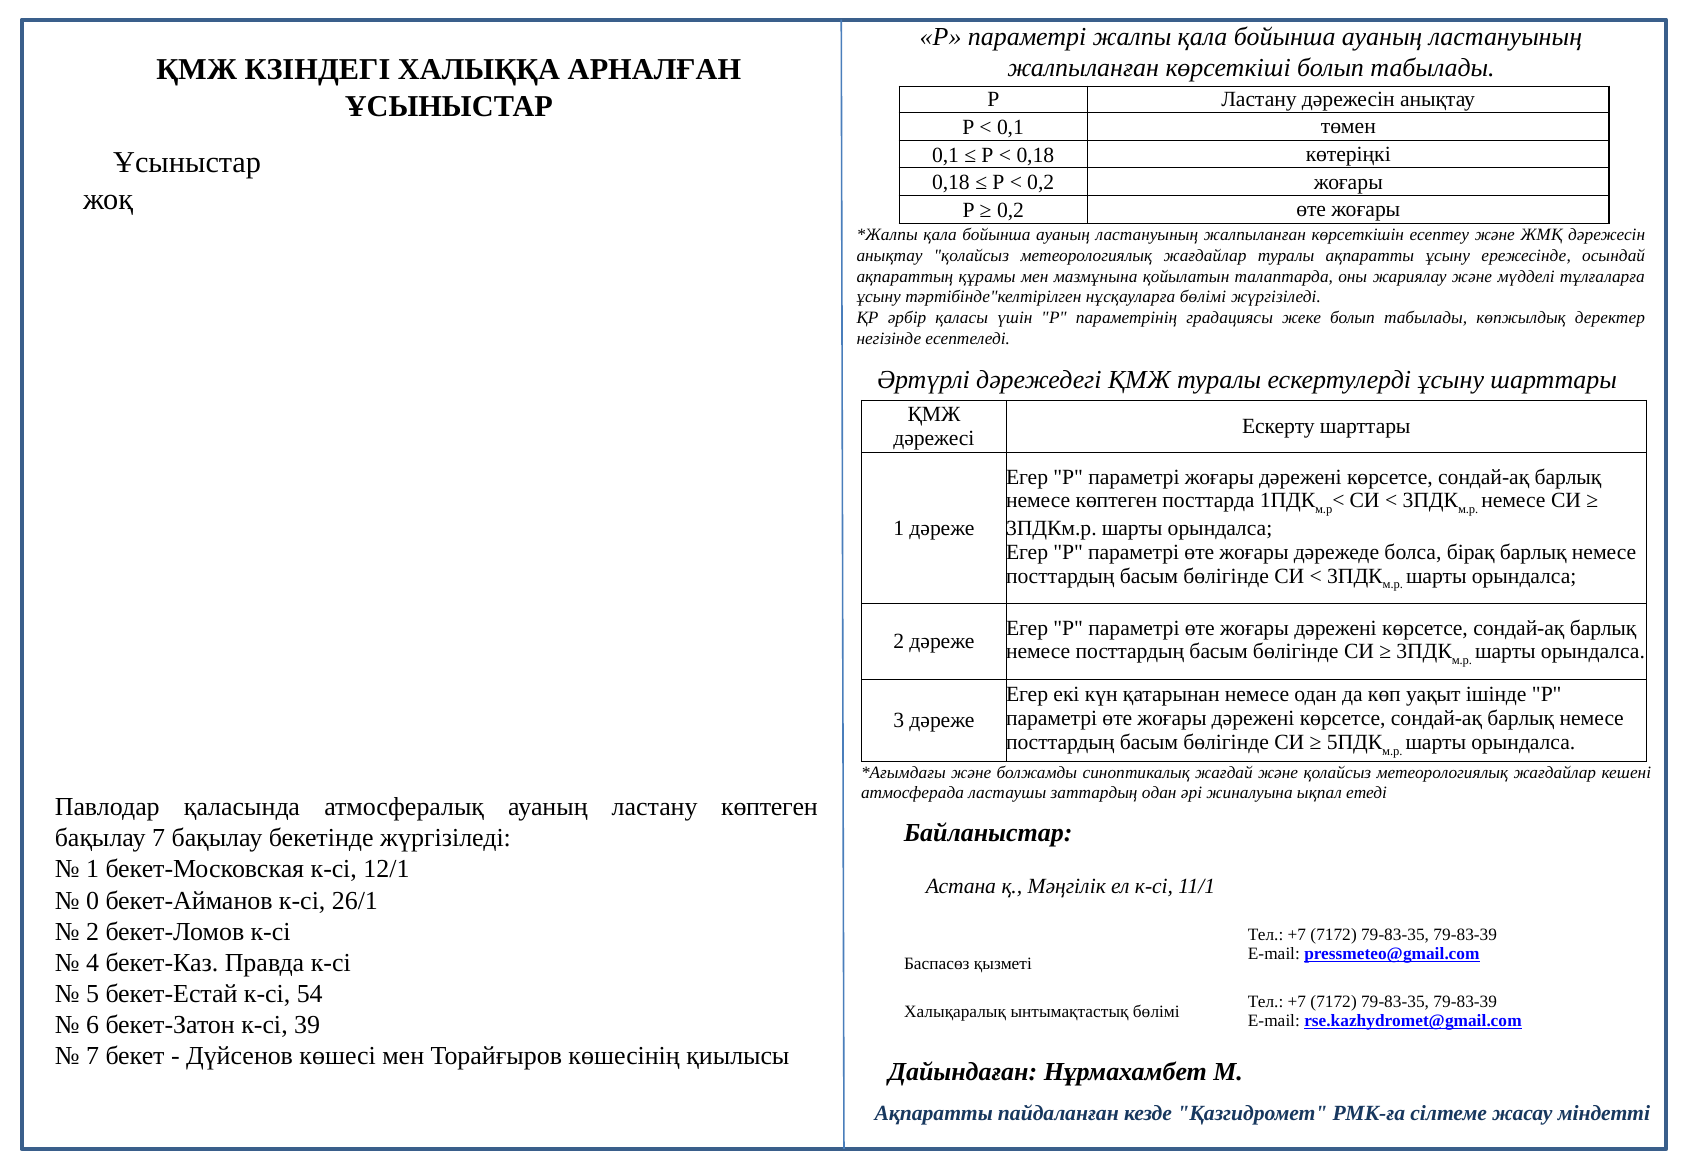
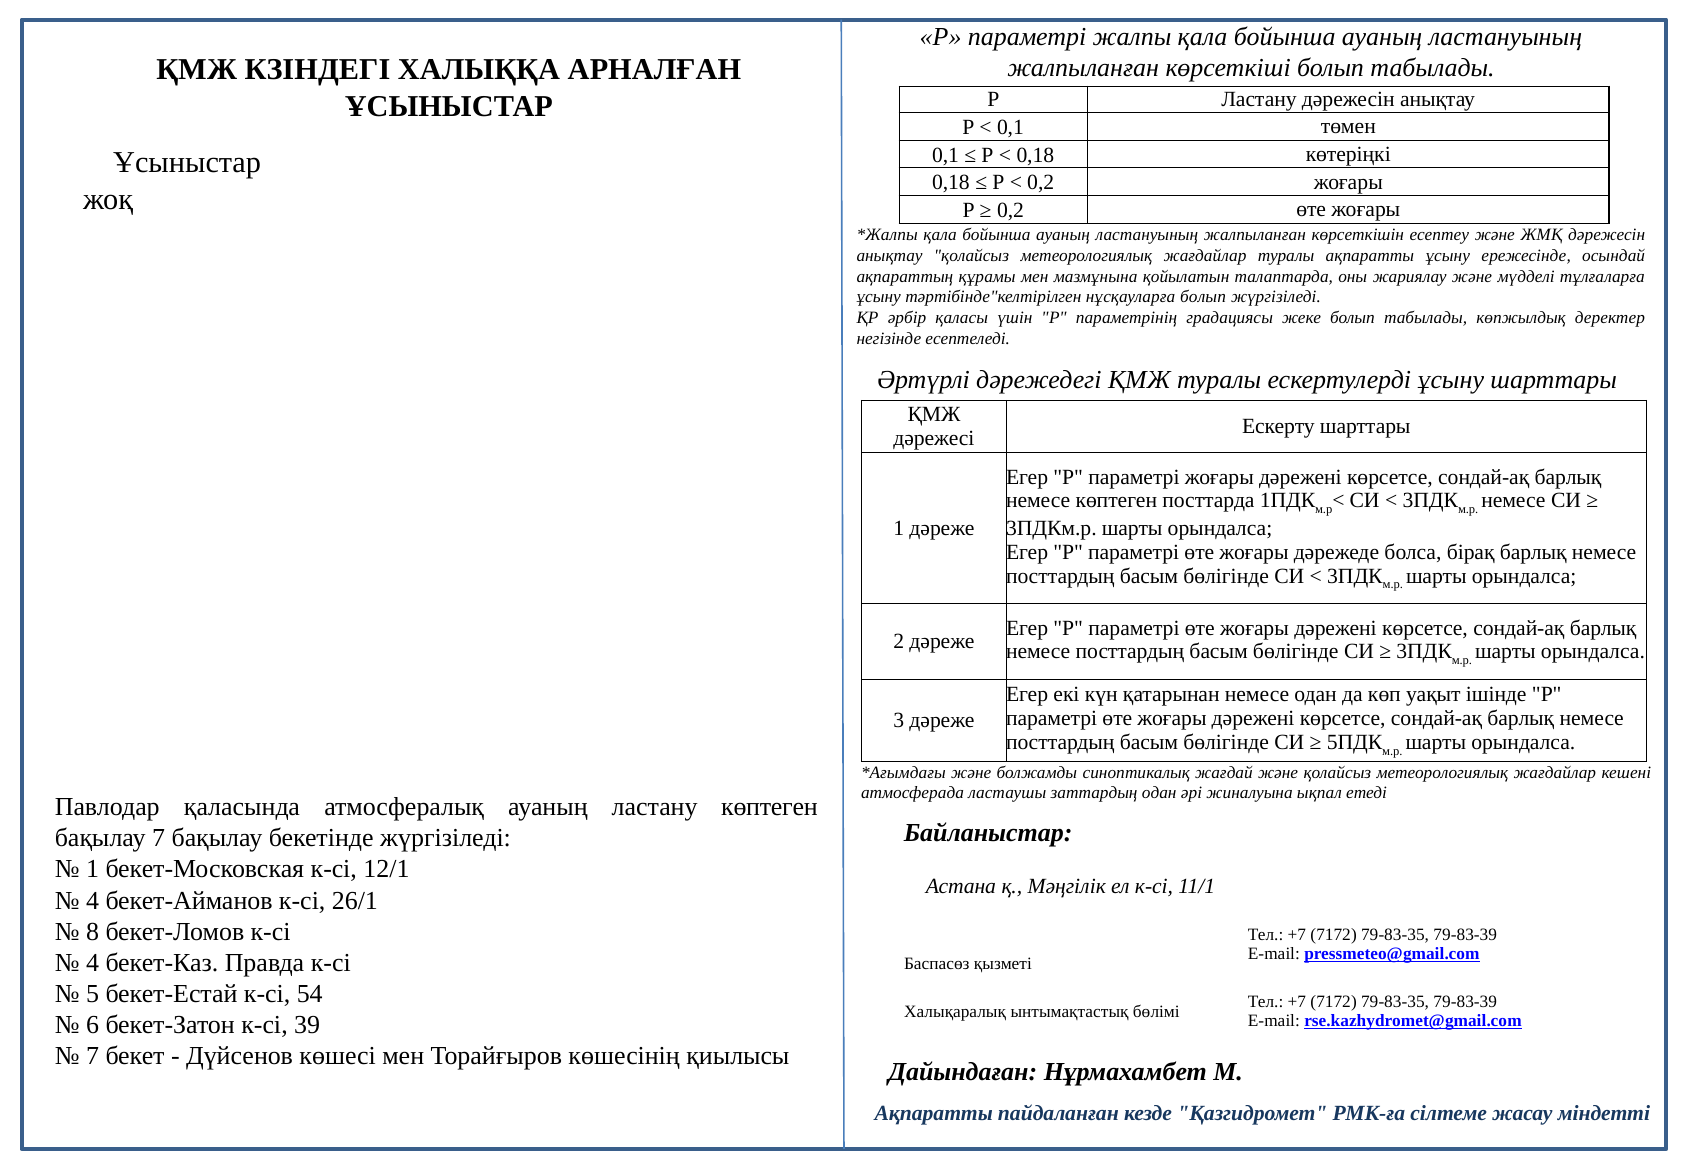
нұсқауларға бөлімі: бөлімі -> болып
0 at (93, 900): 0 -> 4
2 at (93, 931): 2 -> 8
